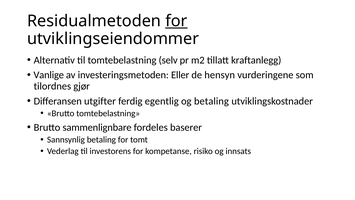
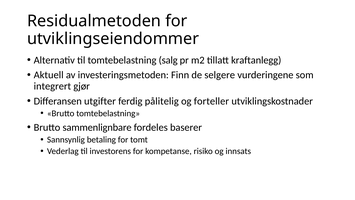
for at (176, 21) underline: present -> none
selv: selv -> salg
Vanlige: Vanlige -> Aktuell
Eller: Eller -> Finn
hensyn: hensyn -> selgere
tilordnes: tilordnes -> integrert
egentlig: egentlig -> pålitelig
og betaling: betaling -> forteller
